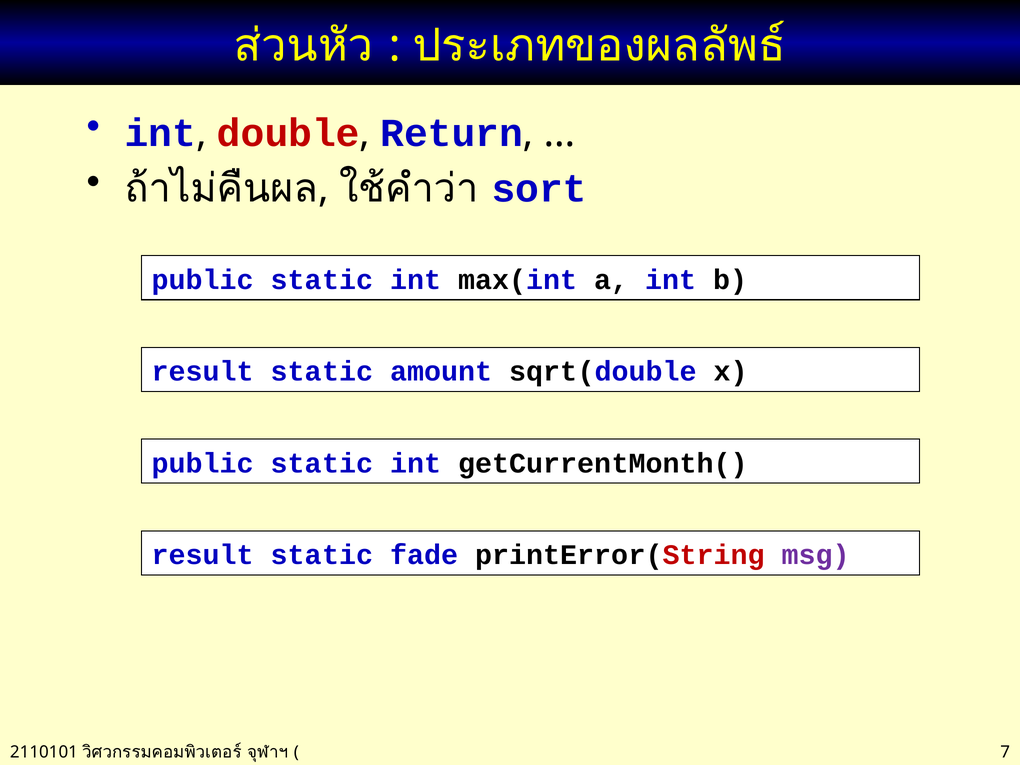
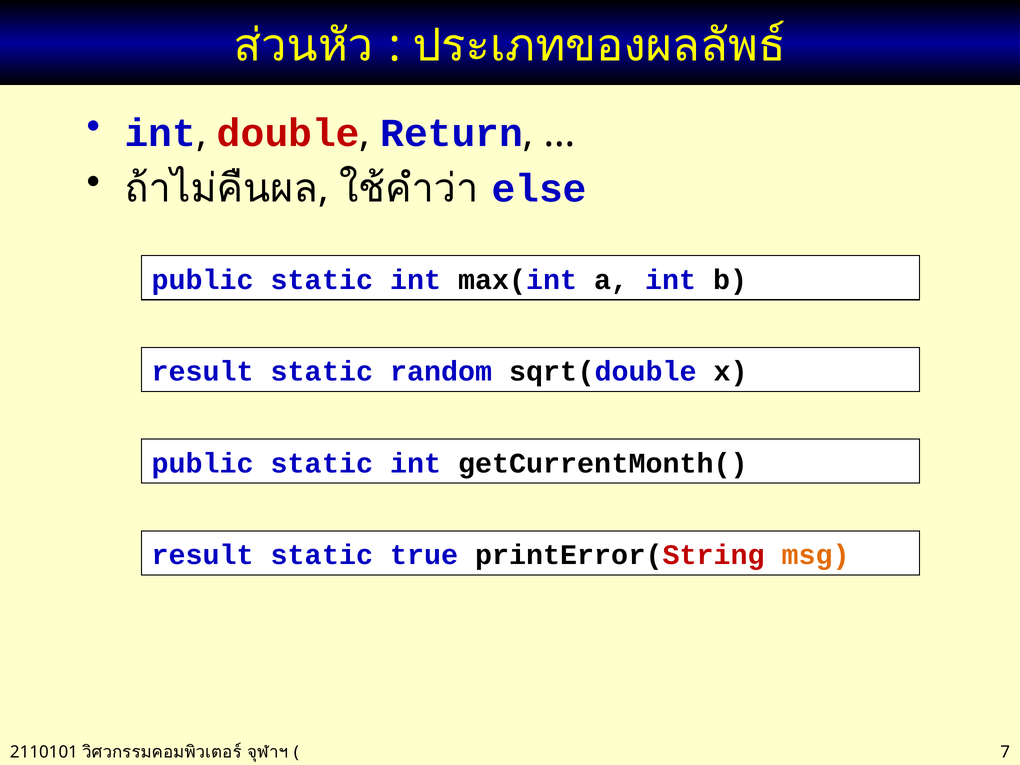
sort: sort -> else
amount: amount -> random
fade: fade -> true
msg colour: purple -> orange
